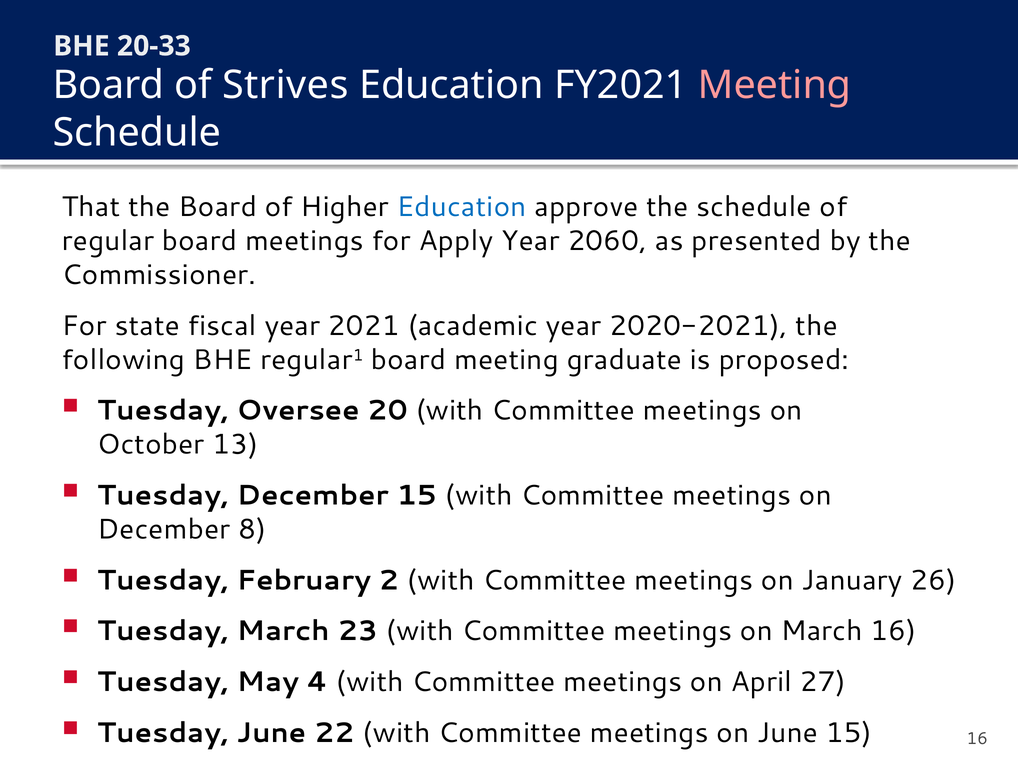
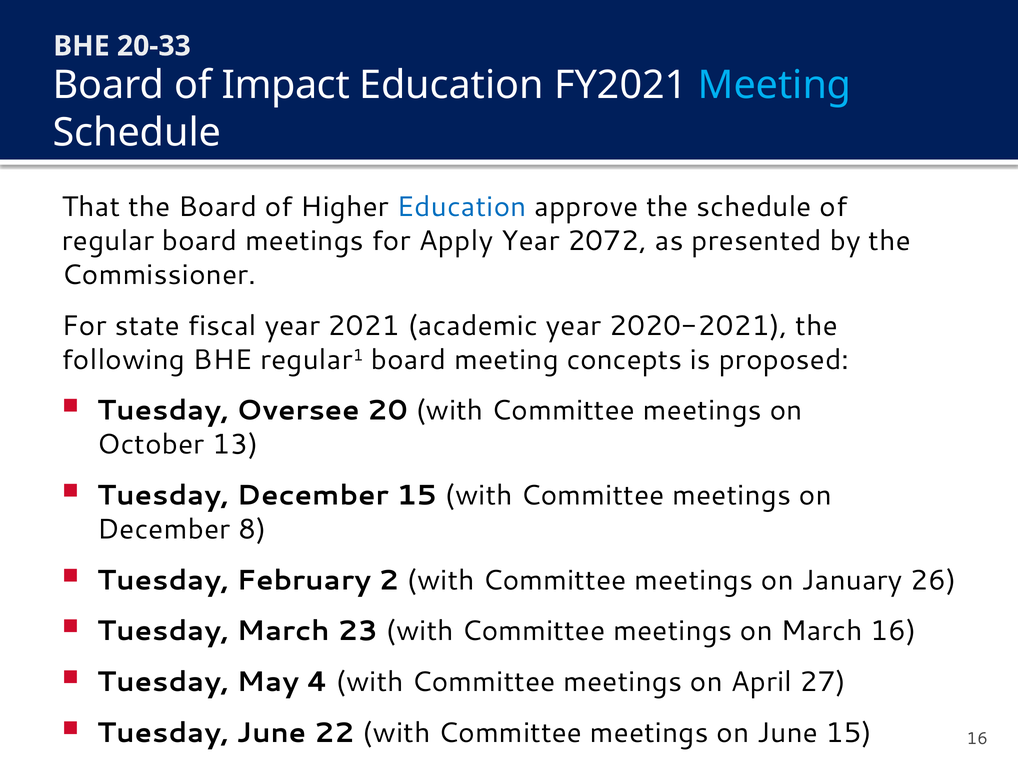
Strives: Strives -> Impact
Meeting at (775, 85) colour: pink -> light blue
2060: 2060 -> 2072
graduate: graduate -> concepts
